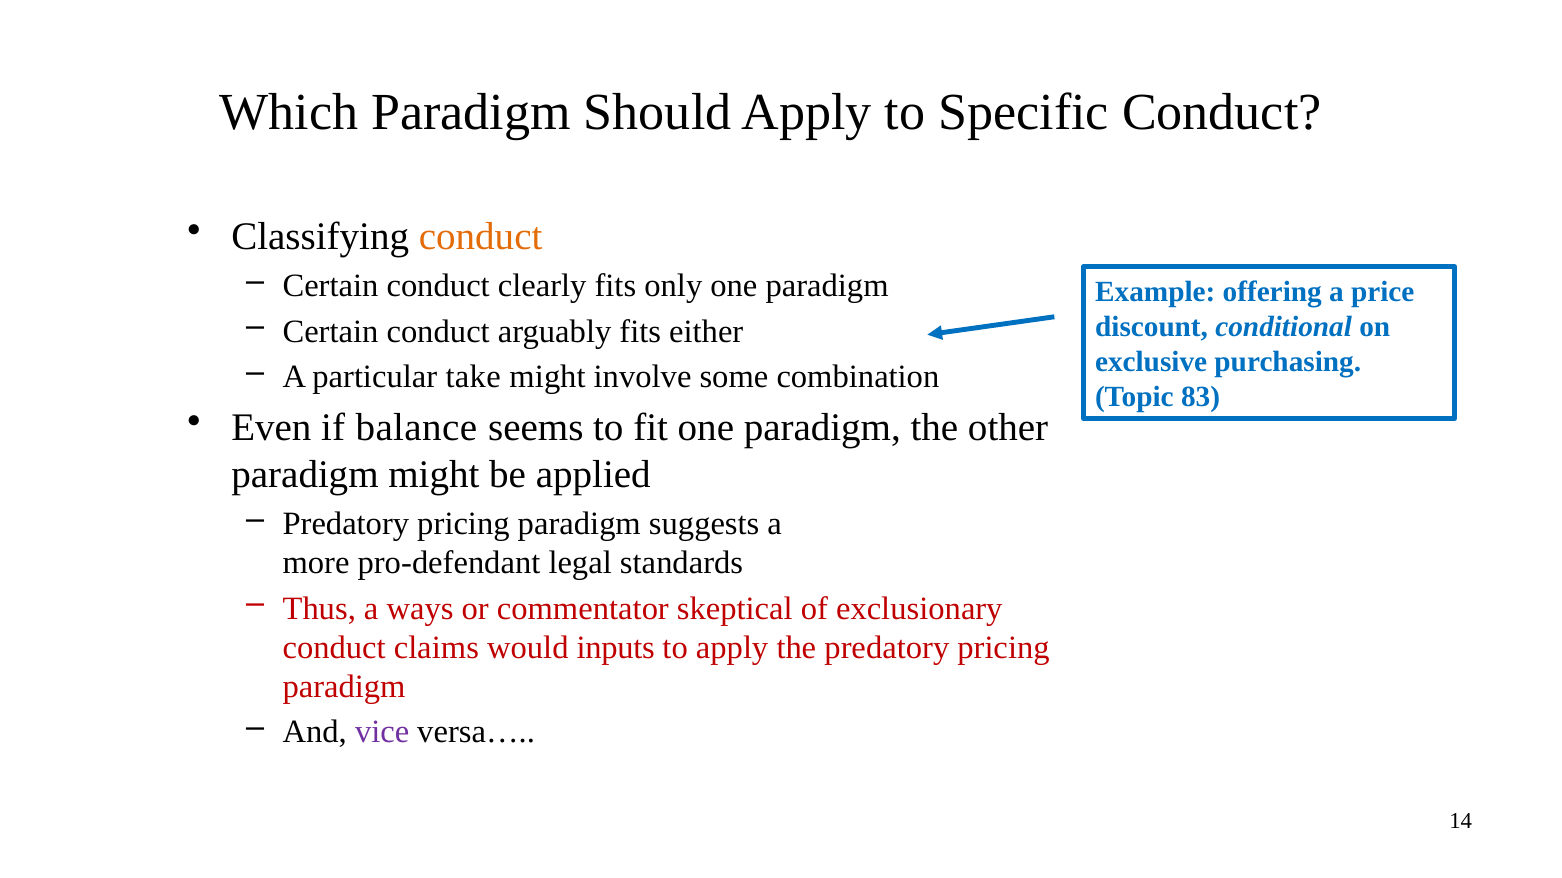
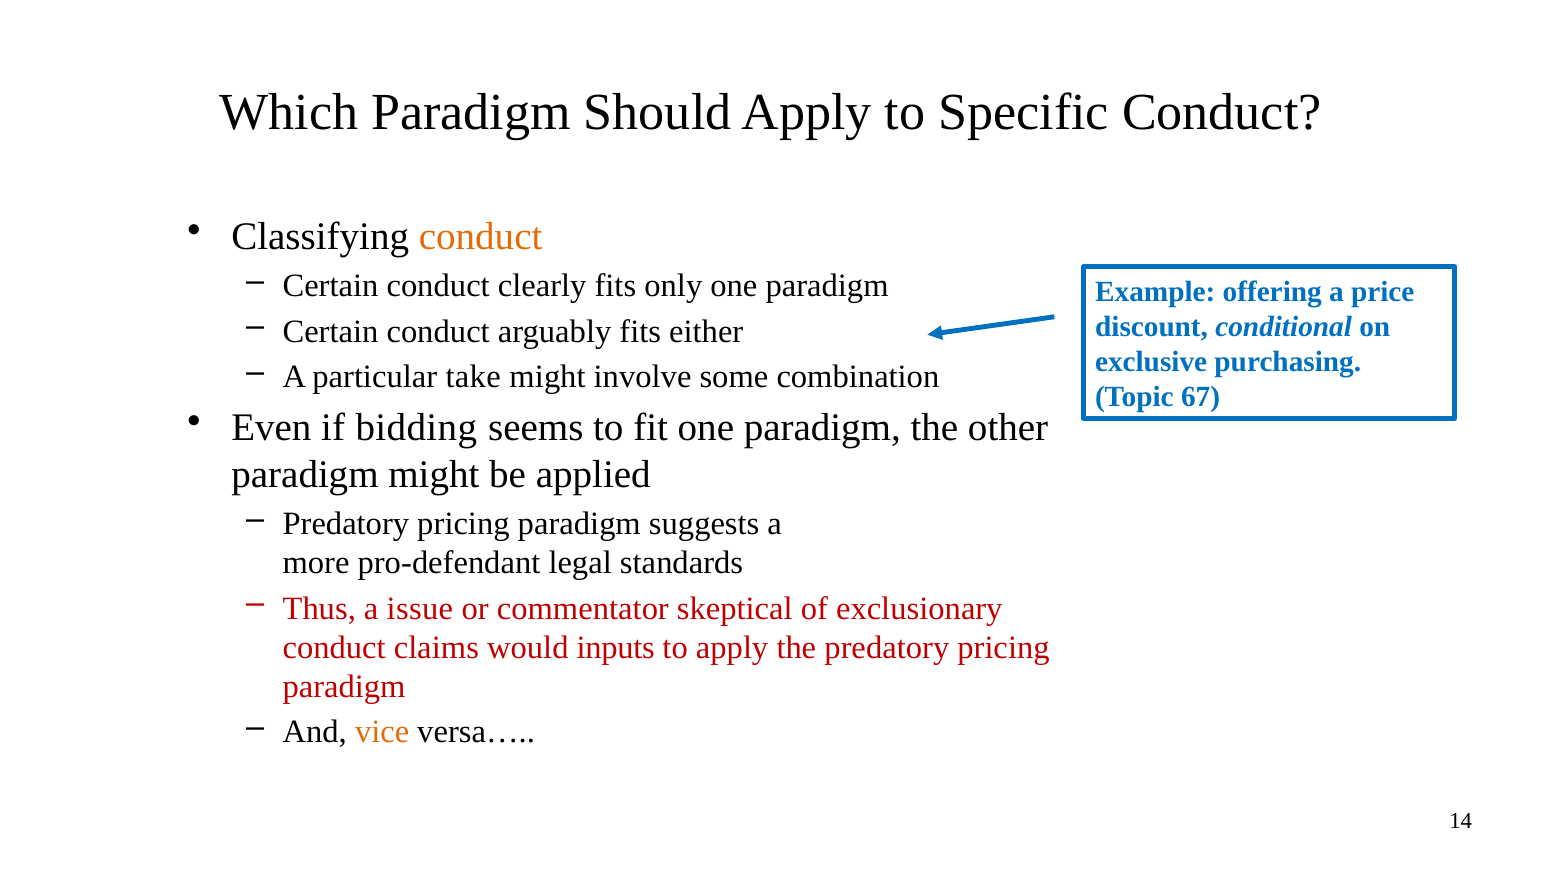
83: 83 -> 67
balance: balance -> bidding
ways: ways -> issue
vice colour: purple -> orange
